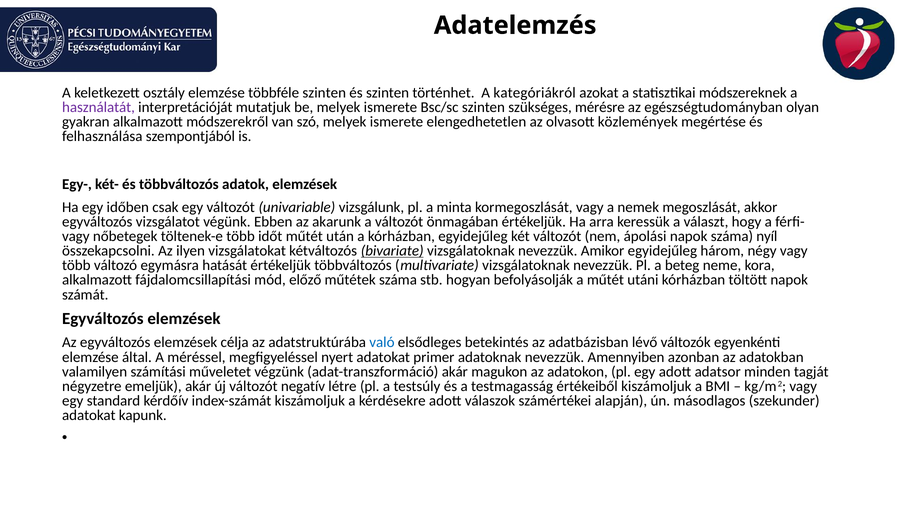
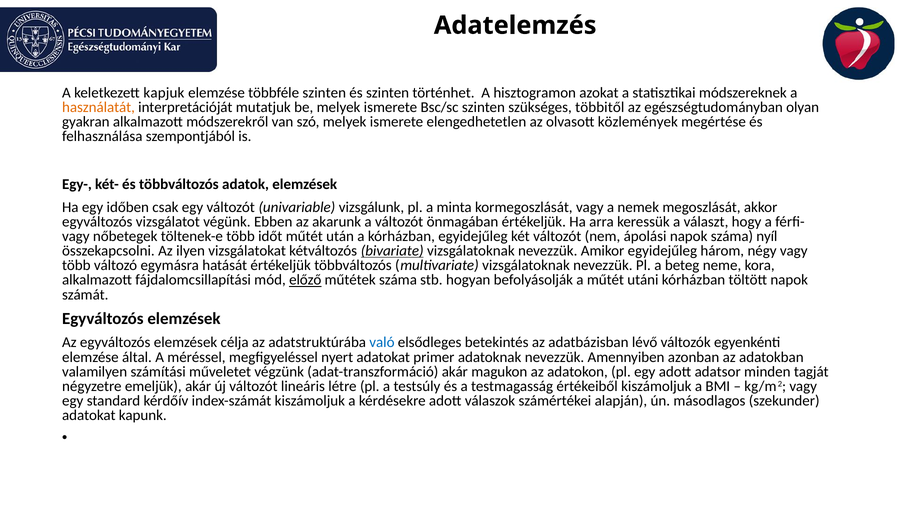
osztály: osztály -> kapjuk
kategóriákról: kategóriákról -> hisztogramon
használatát colour: purple -> orange
mérésre: mérésre -> többitől
előző underline: none -> present
negatív: negatív -> lineáris
